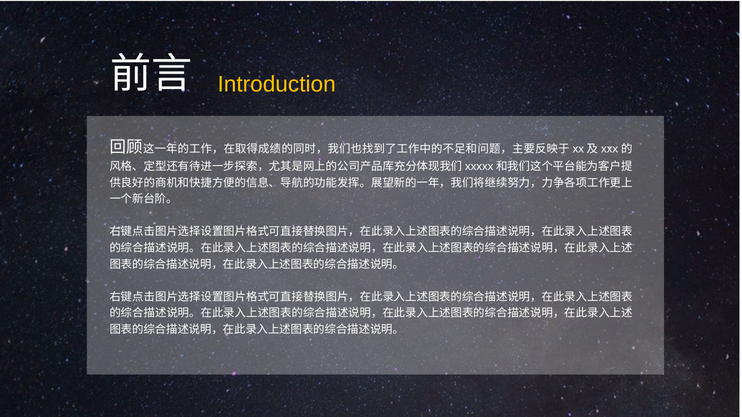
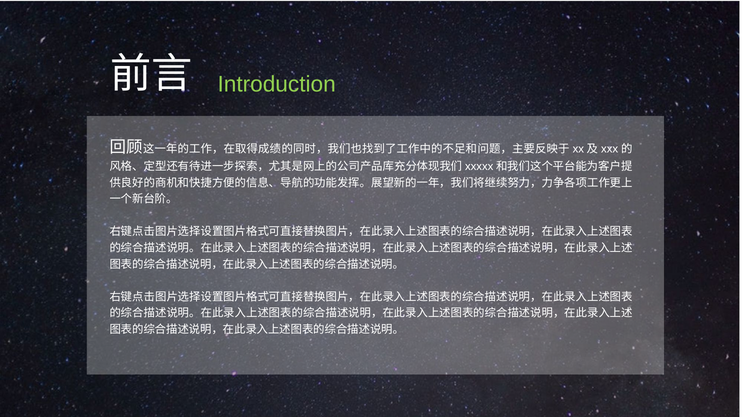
Introduction colour: yellow -> light green
